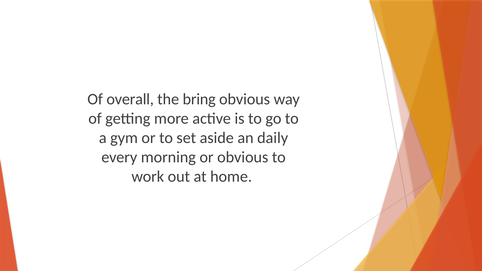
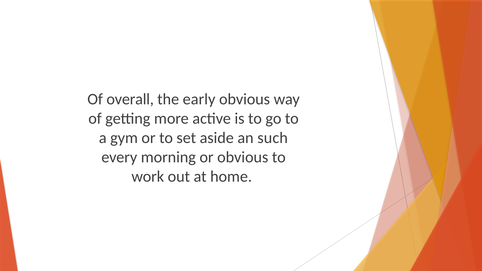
bring: bring -> early
daily: daily -> such
